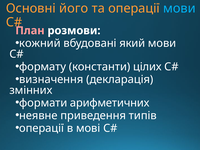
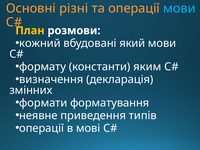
його: його -> різні
План colour: pink -> yellow
цілих: цілих -> яким
арифметичних: арифметичних -> форматування
